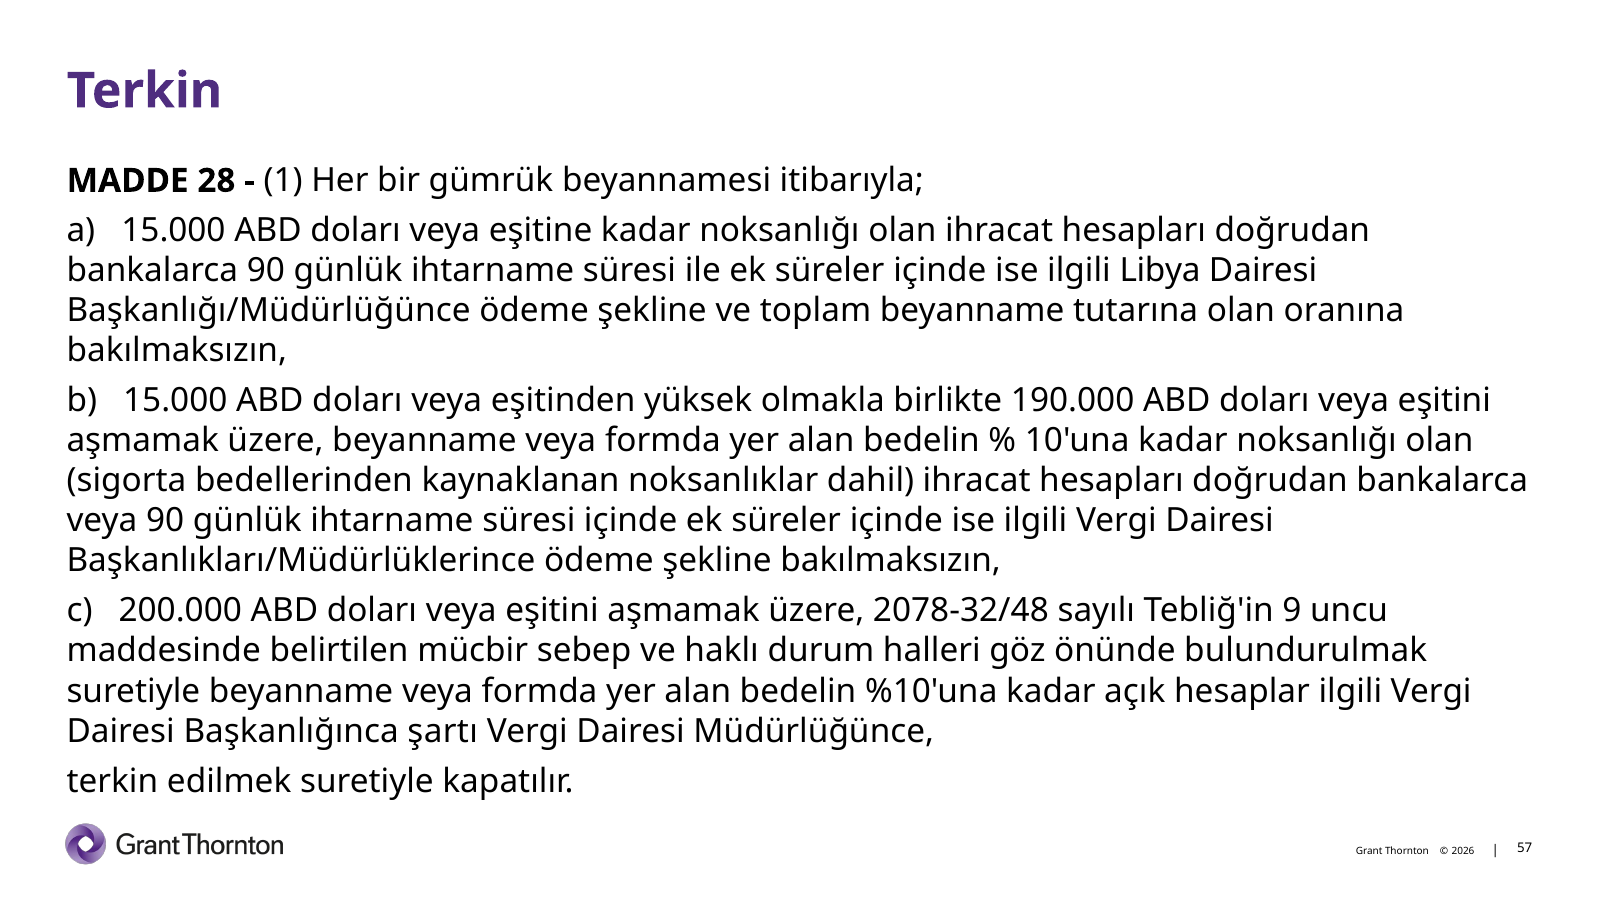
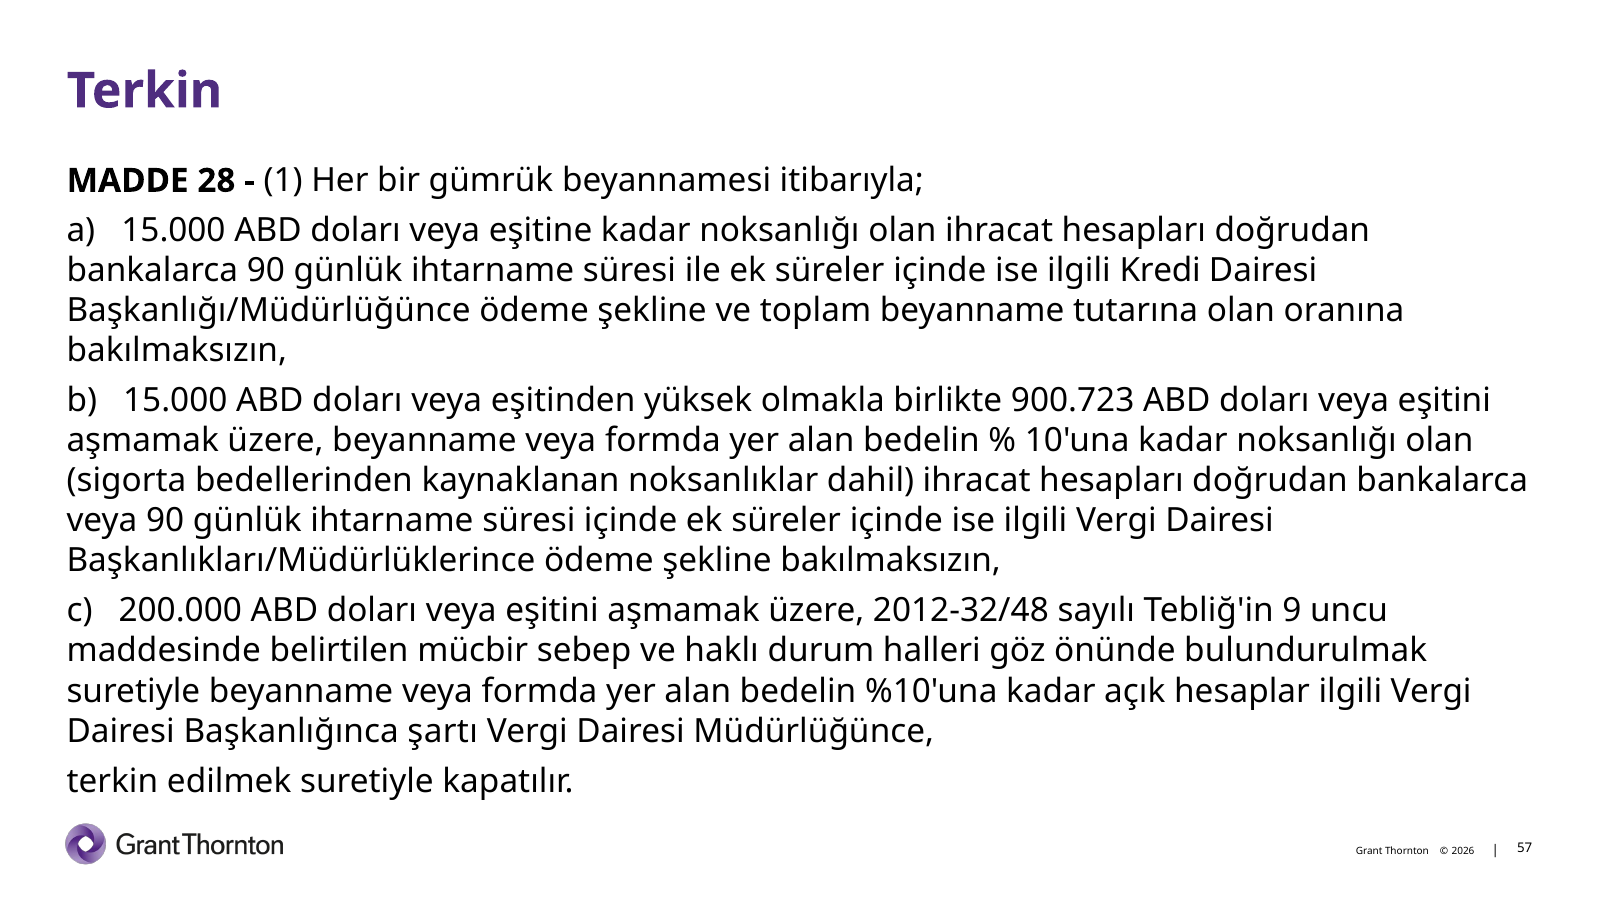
Libya: Libya -> Kredi
190.000: 190.000 -> 900.723
2078-32/48: 2078-32/48 -> 2012-32/48
